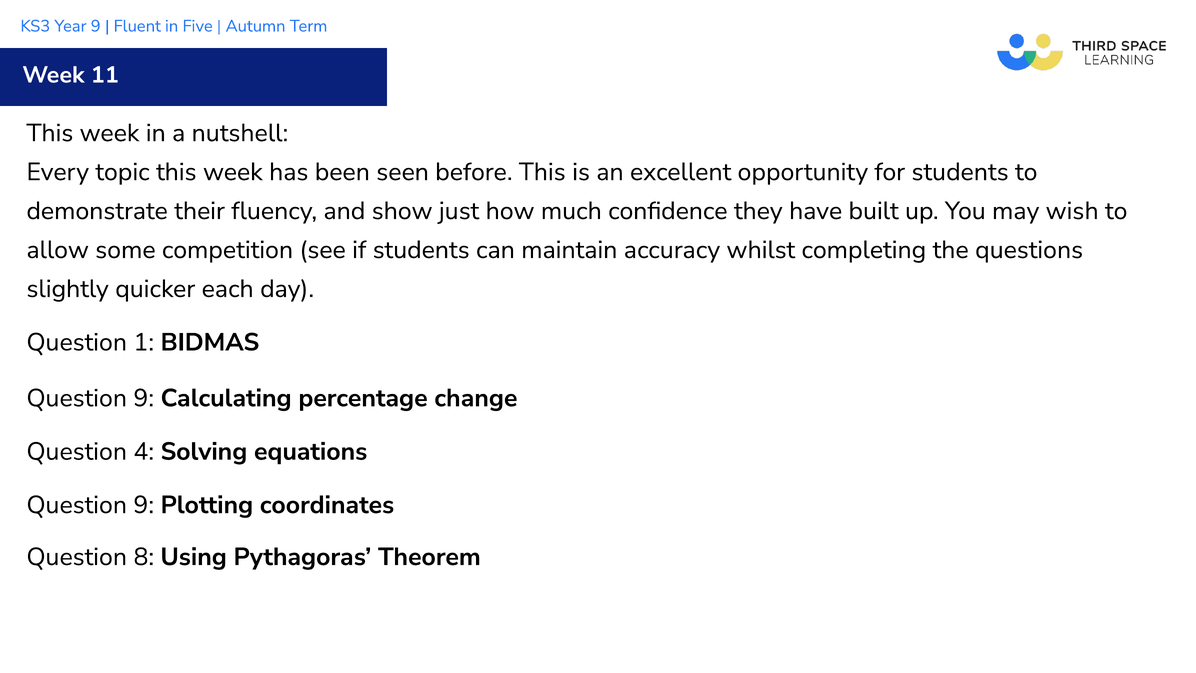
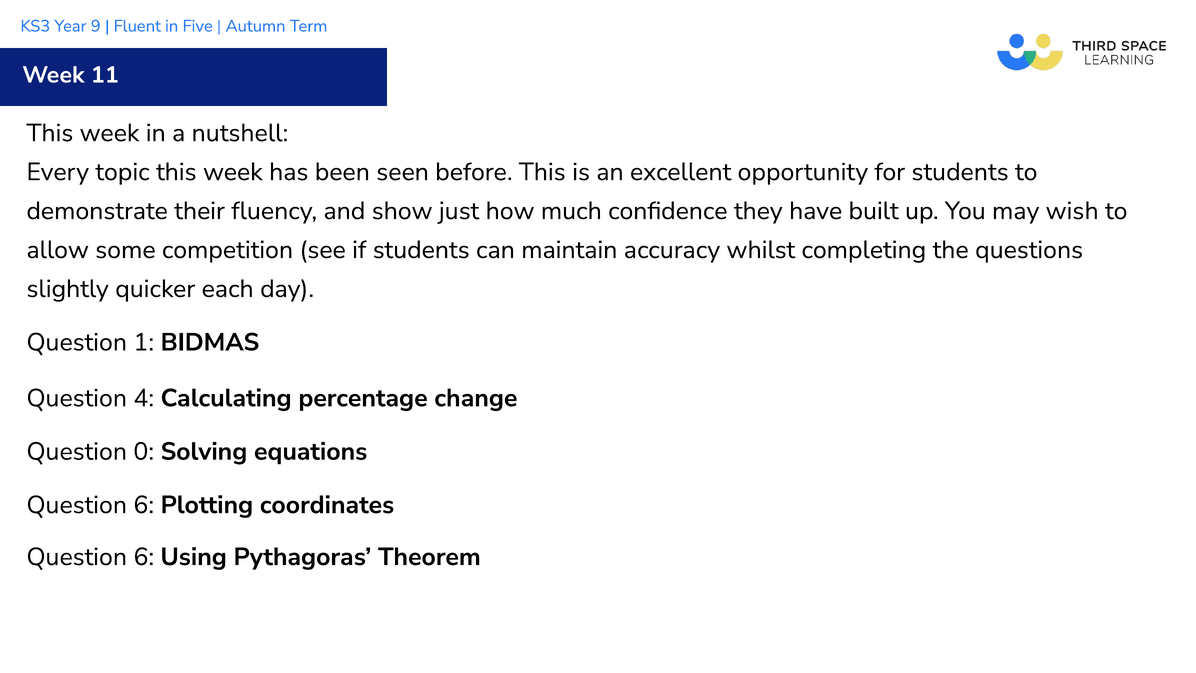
9 at (144, 398): 9 -> 4
4: 4 -> 0
9 at (144, 505): 9 -> 6
8 at (144, 557): 8 -> 6
